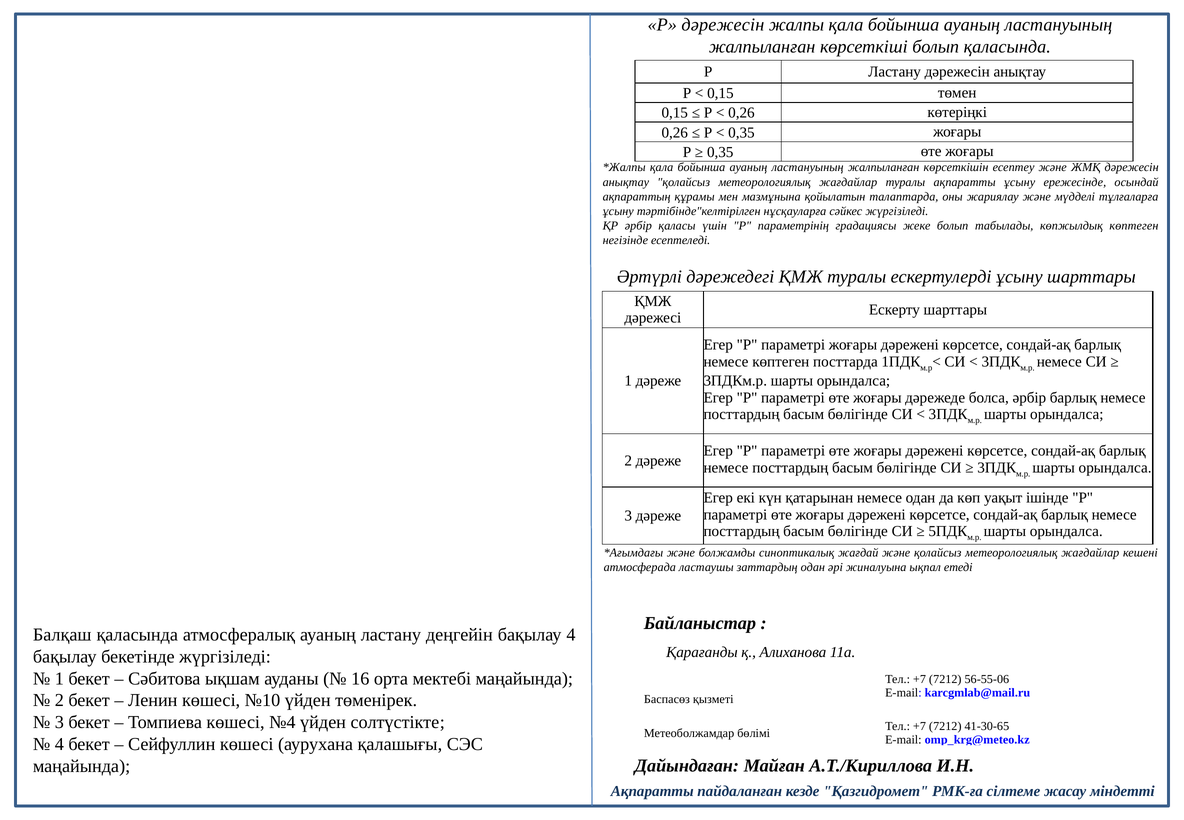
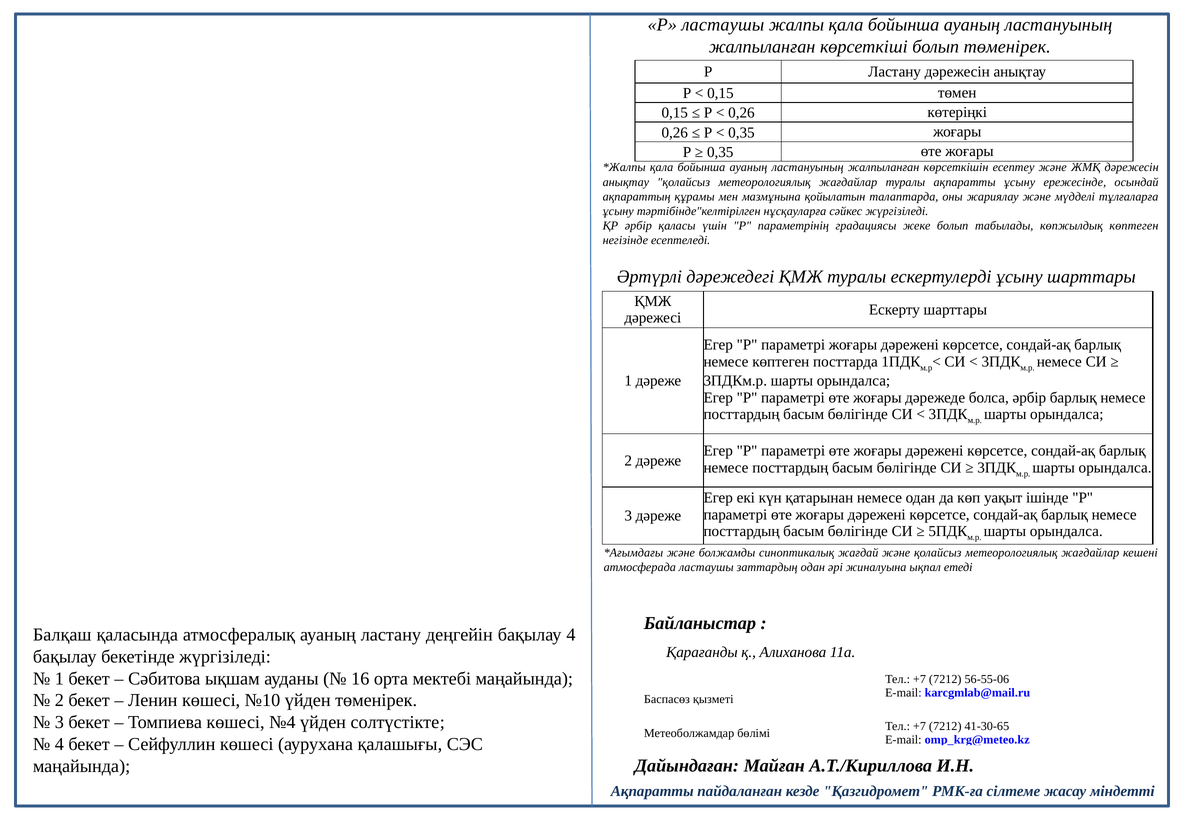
Р дәрежесін: дәрежесін -> ластаушы
болып қаласында: қаласында -> төменірек
